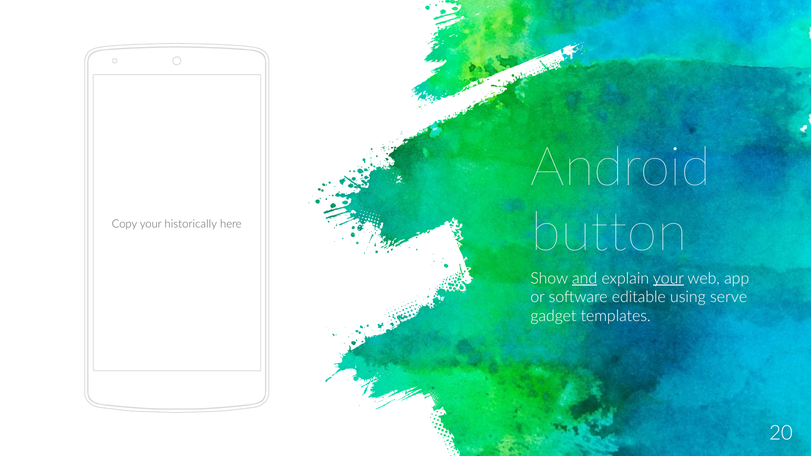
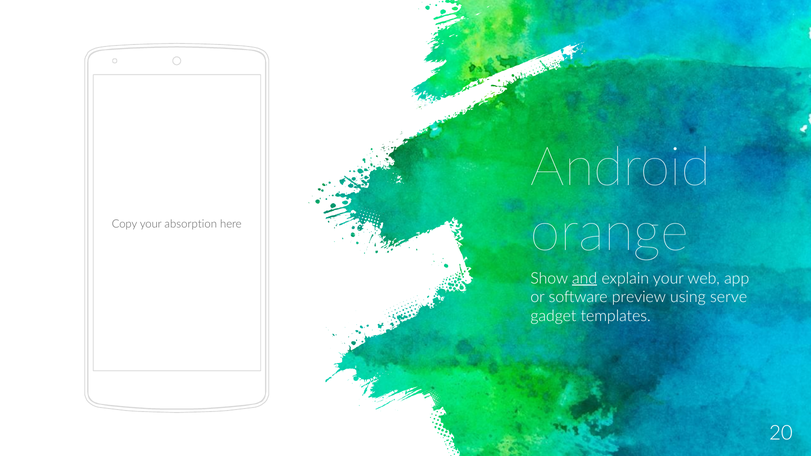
button: button -> orange
historically: historically -> absorption
your at (668, 278) underline: present -> none
editable: editable -> preview
